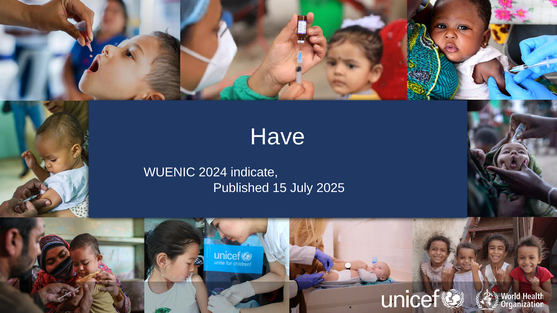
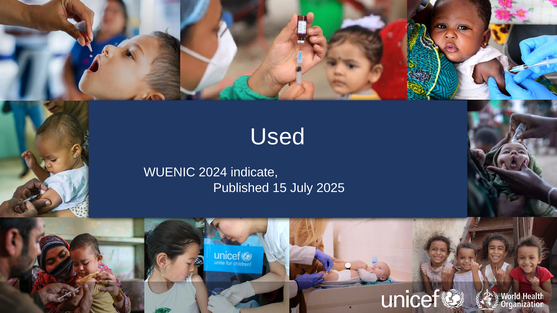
Have: Have -> Used
